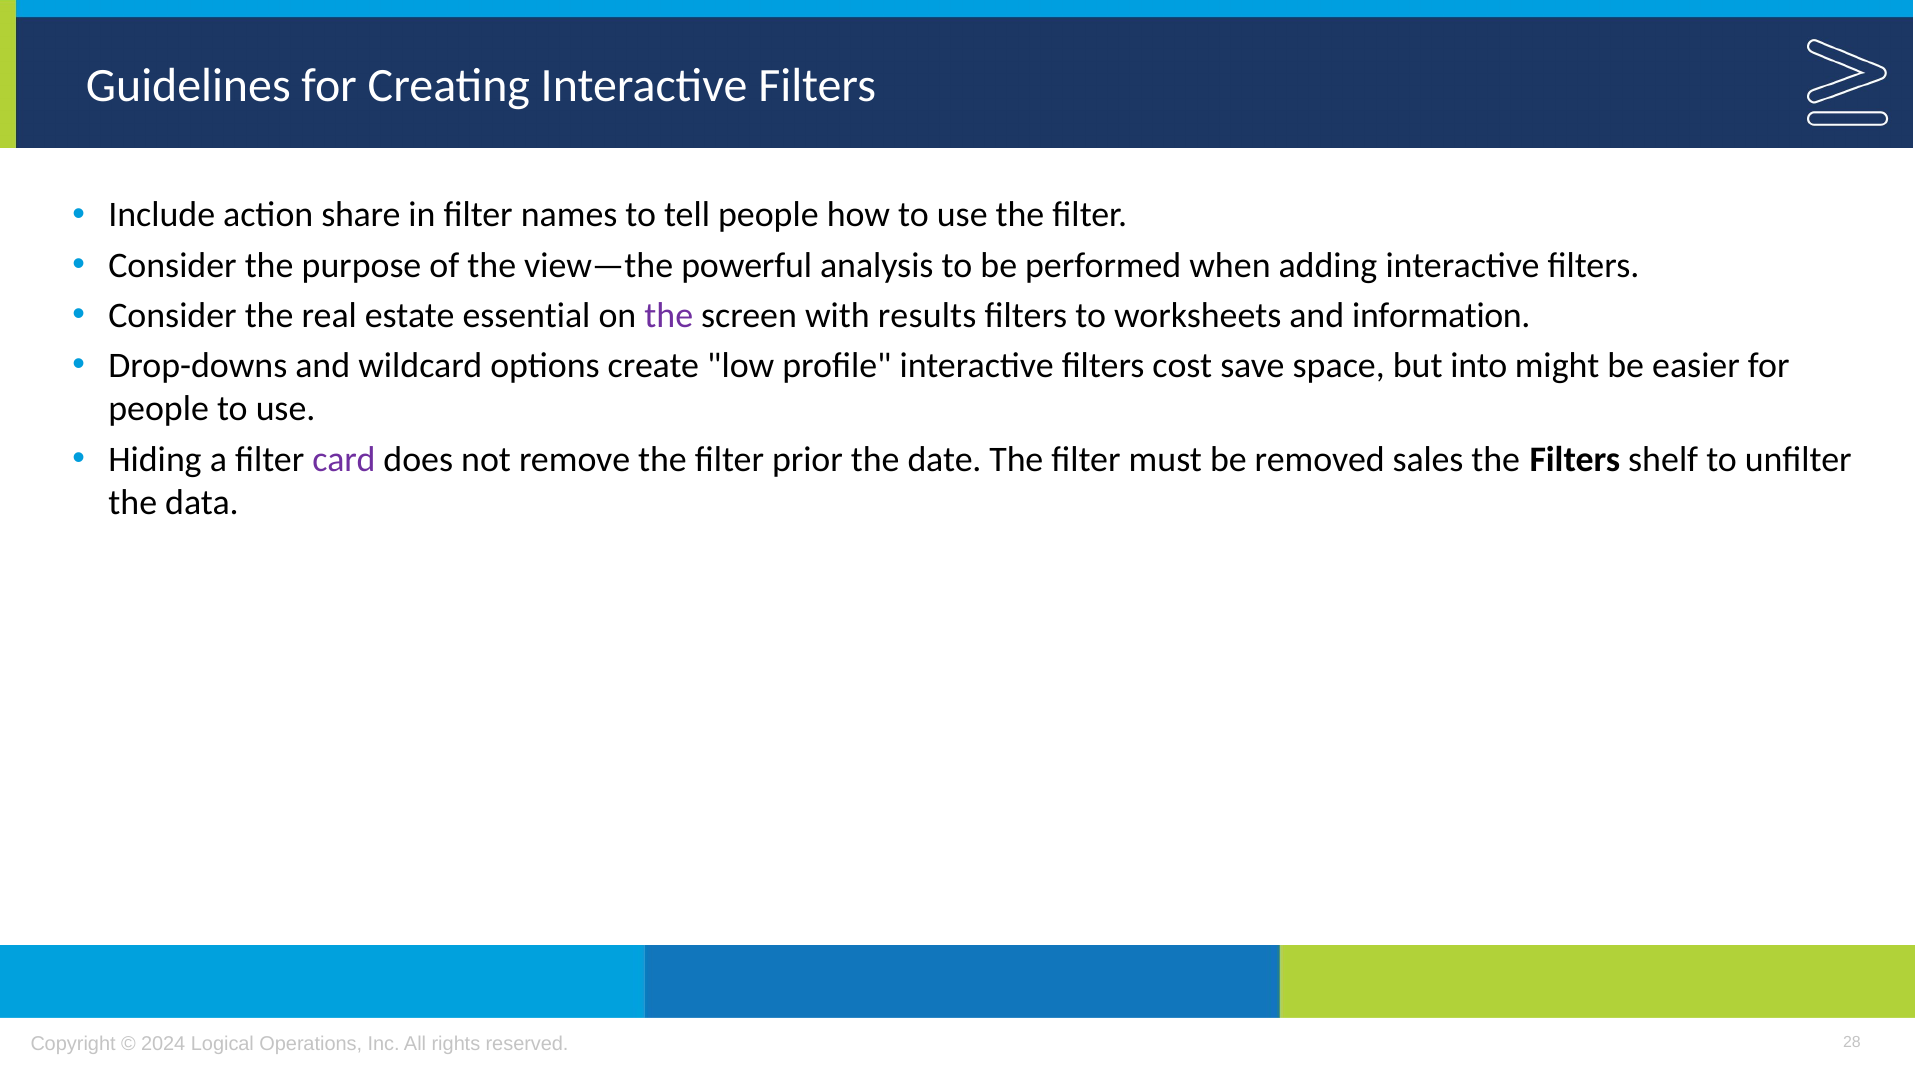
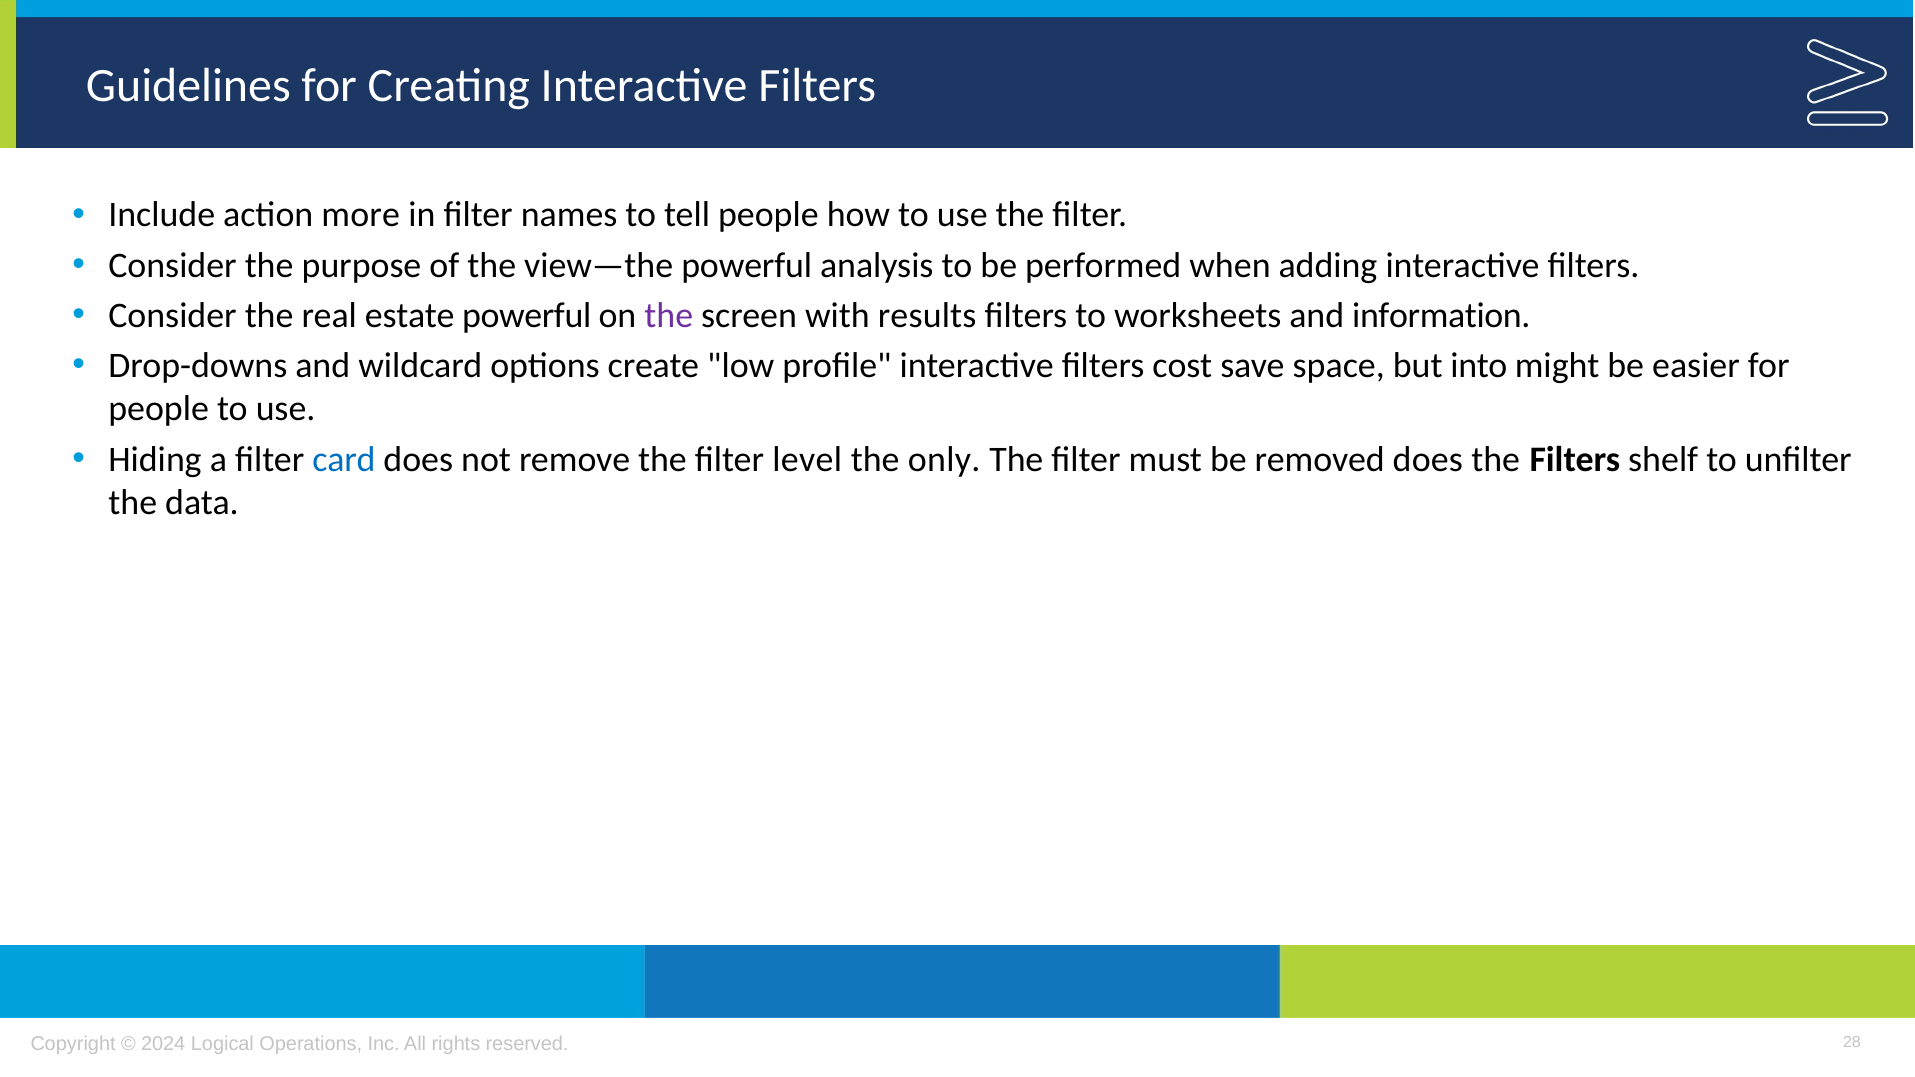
share: share -> more
estate essential: essential -> powerful
card colour: purple -> blue
prior: prior -> level
date: date -> only
removed sales: sales -> does
